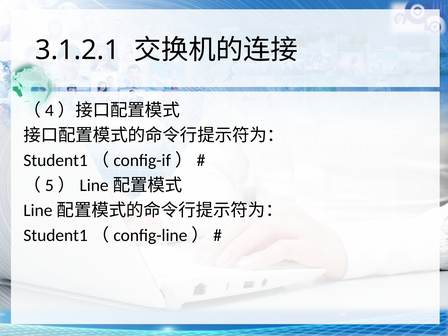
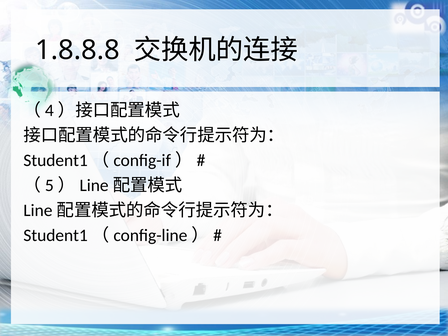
3.1.2.1: 3.1.2.1 -> 1.8.8.8
